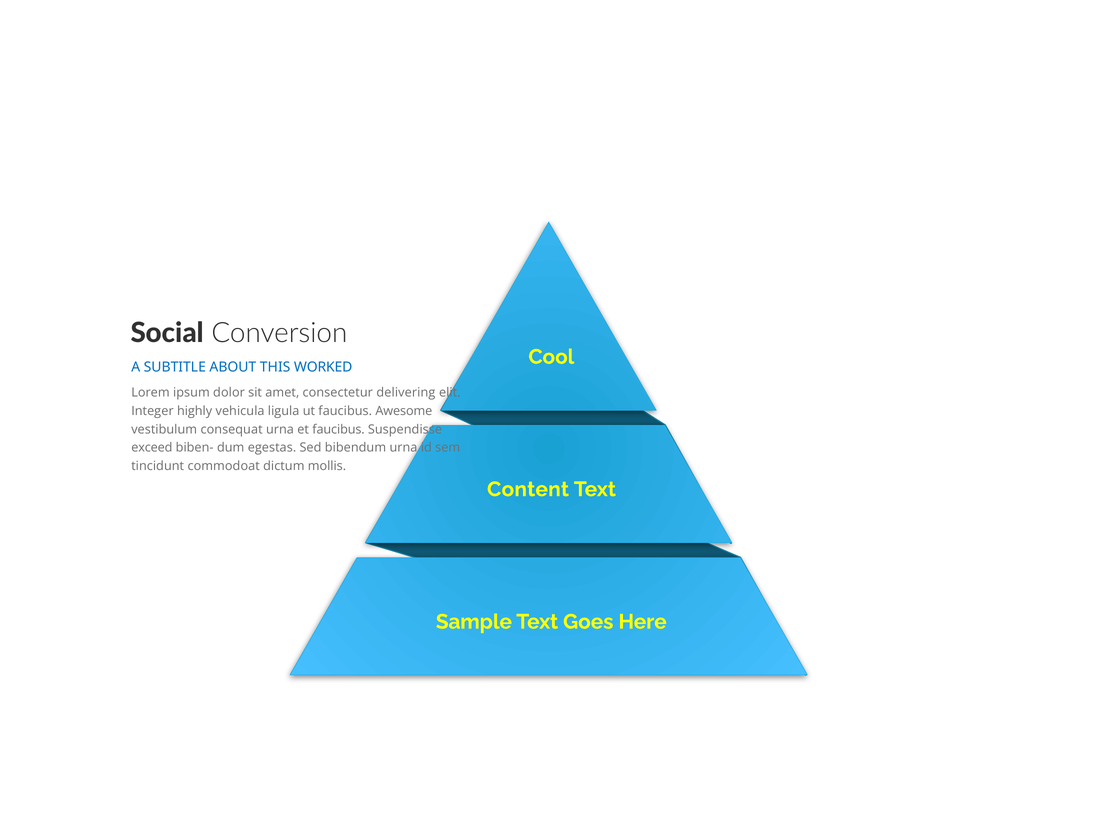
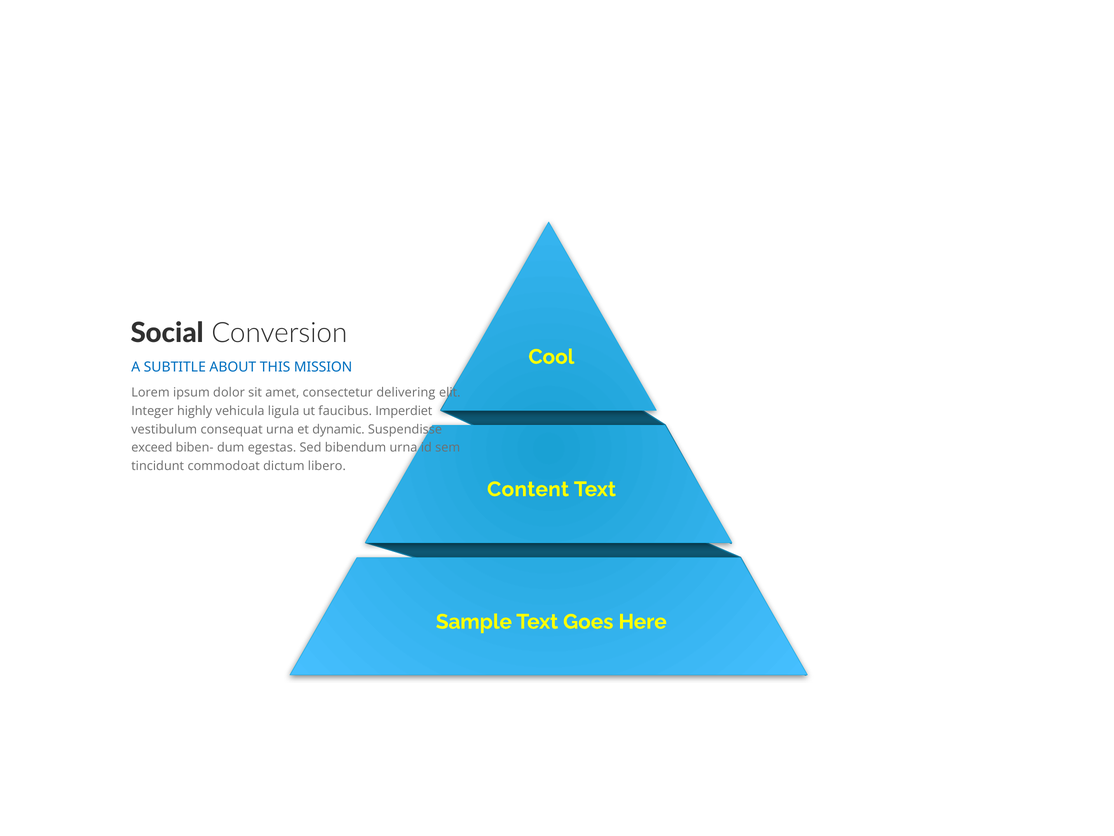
WORKED: WORKED -> MISSION
Awesome: Awesome -> Imperdiet
et faucibus: faucibus -> dynamic
mollis: mollis -> libero
